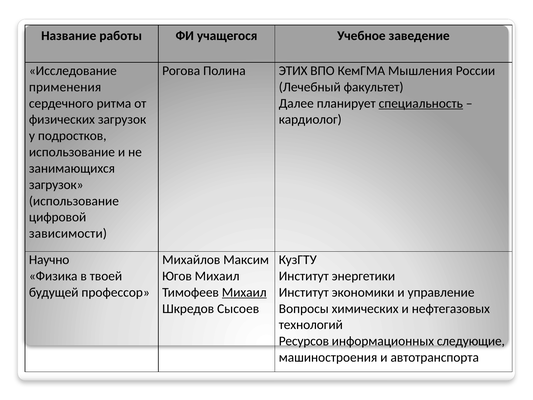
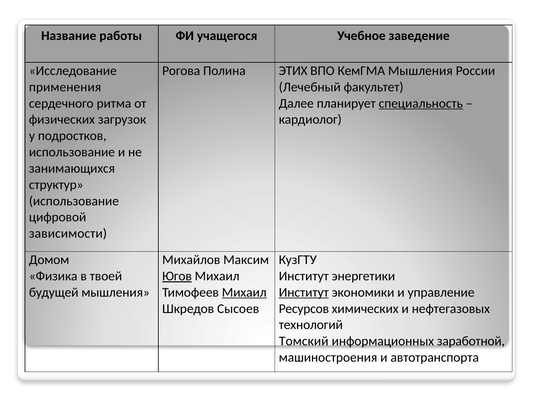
загрузок at (56, 185): загрузок -> структур
Научно: Научно -> Домом
Югов underline: none -> present
будущей профессор: профессор -> мышления
Институт at (304, 292) underline: none -> present
Вопросы: Вопросы -> Ресурсов
Ресурсов: Ресурсов -> Томский
следующие: следующие -> заработной
